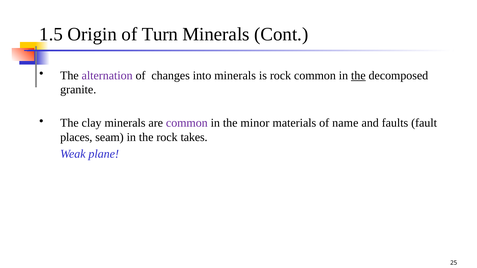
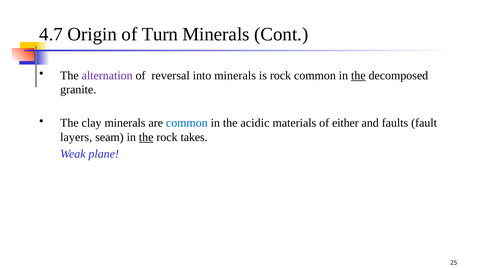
1.5: 1.5 -> 4.7
changes: changes -> reversal
common at (187, 123) colour: purple -> blue
minor: minor -> acidic
name: name -> either
places: places -> layers
the at (146, 137) underline: none -> present
